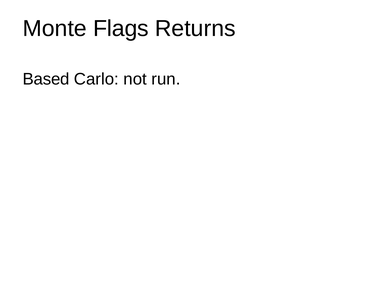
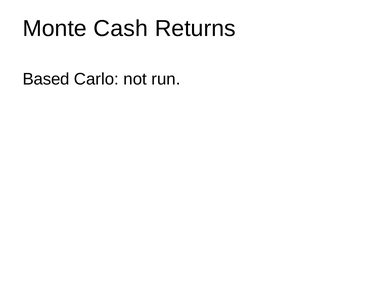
Flags: Flags -> Cash
